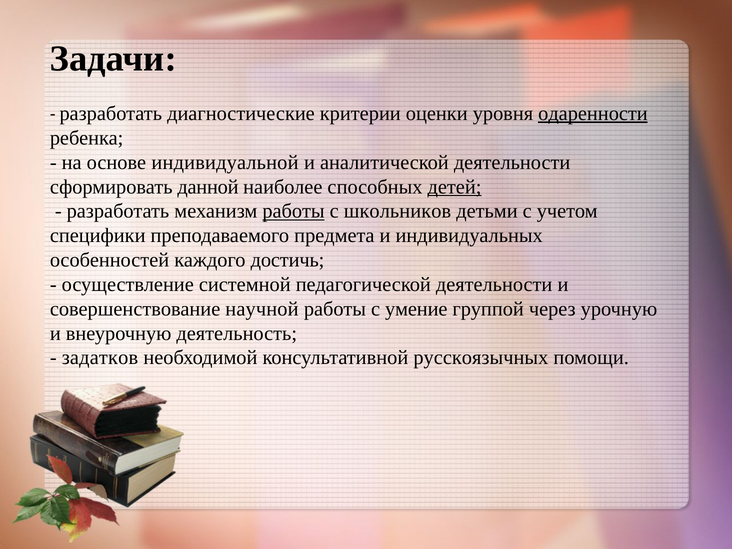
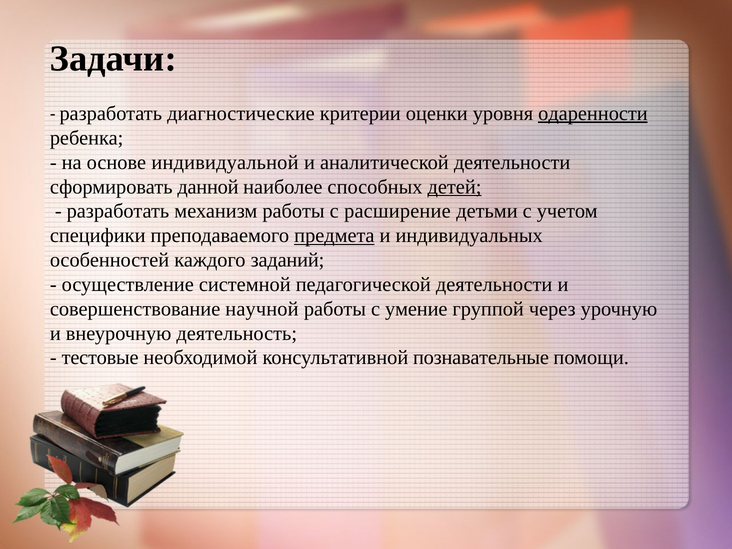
работы at (294, 211) underline: present -> none
школьников: школьников -> расширение
предмета underline: none -> present
достичь: достичь -> заданий
задатков: задатков -> тестовые
русскоязычных: русскоязычных -> познавательные
